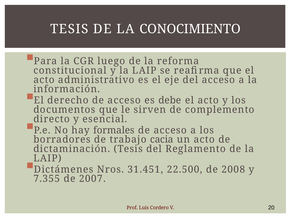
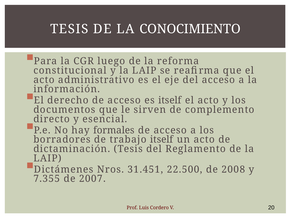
es debe: debe -> itself
trabajo cacia: cacia -> itself
